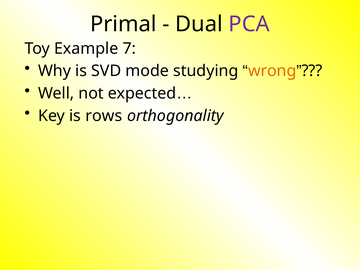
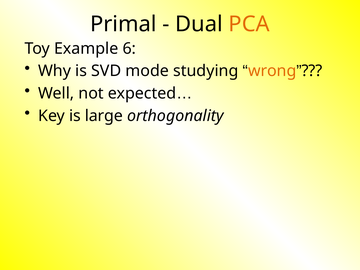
PCA colour: purple -> orange
7: 7 -> 6
rows: rows -> large
